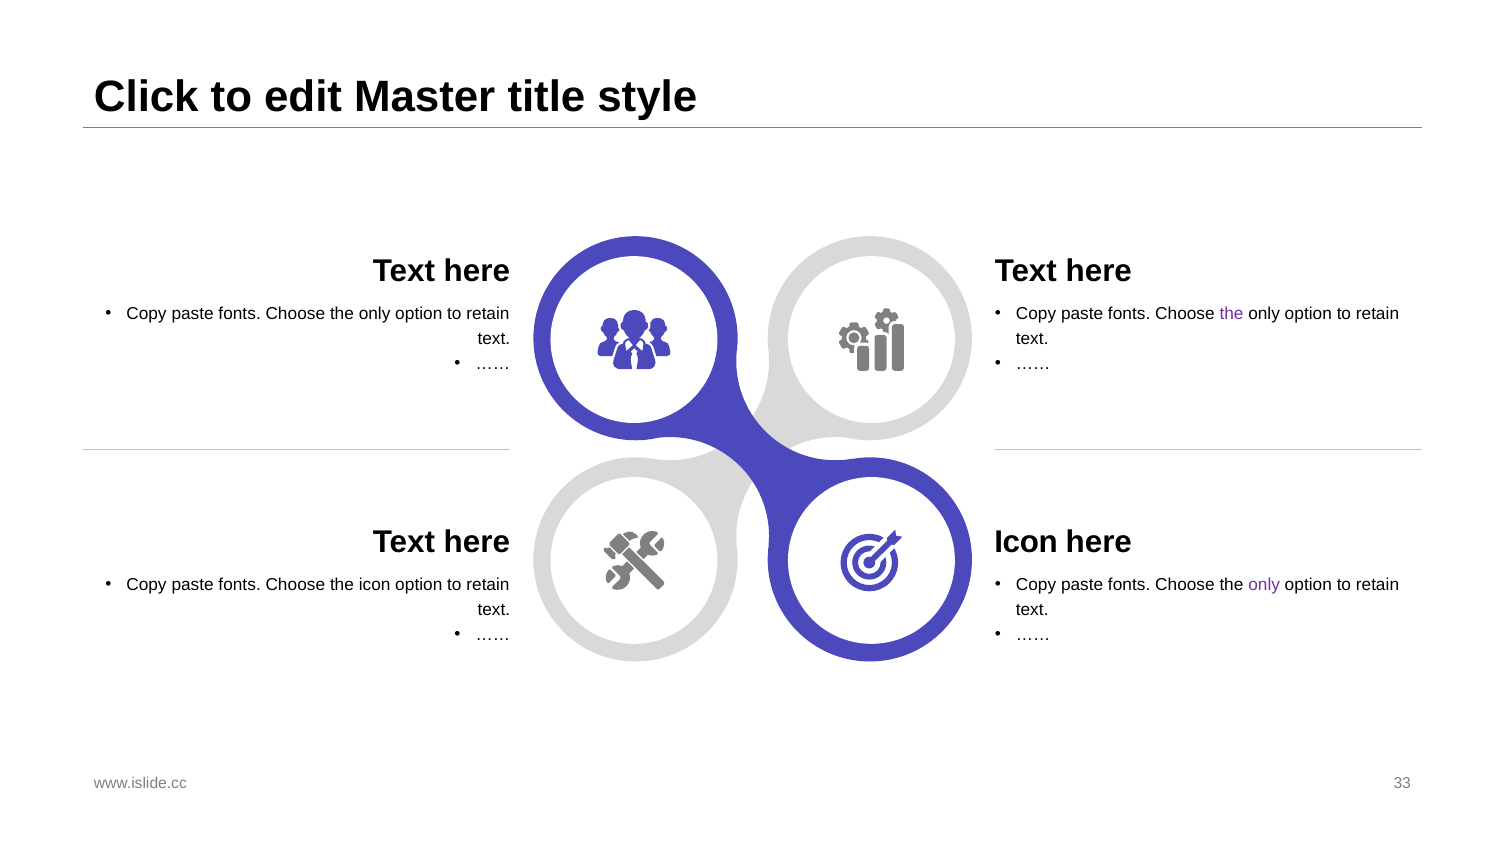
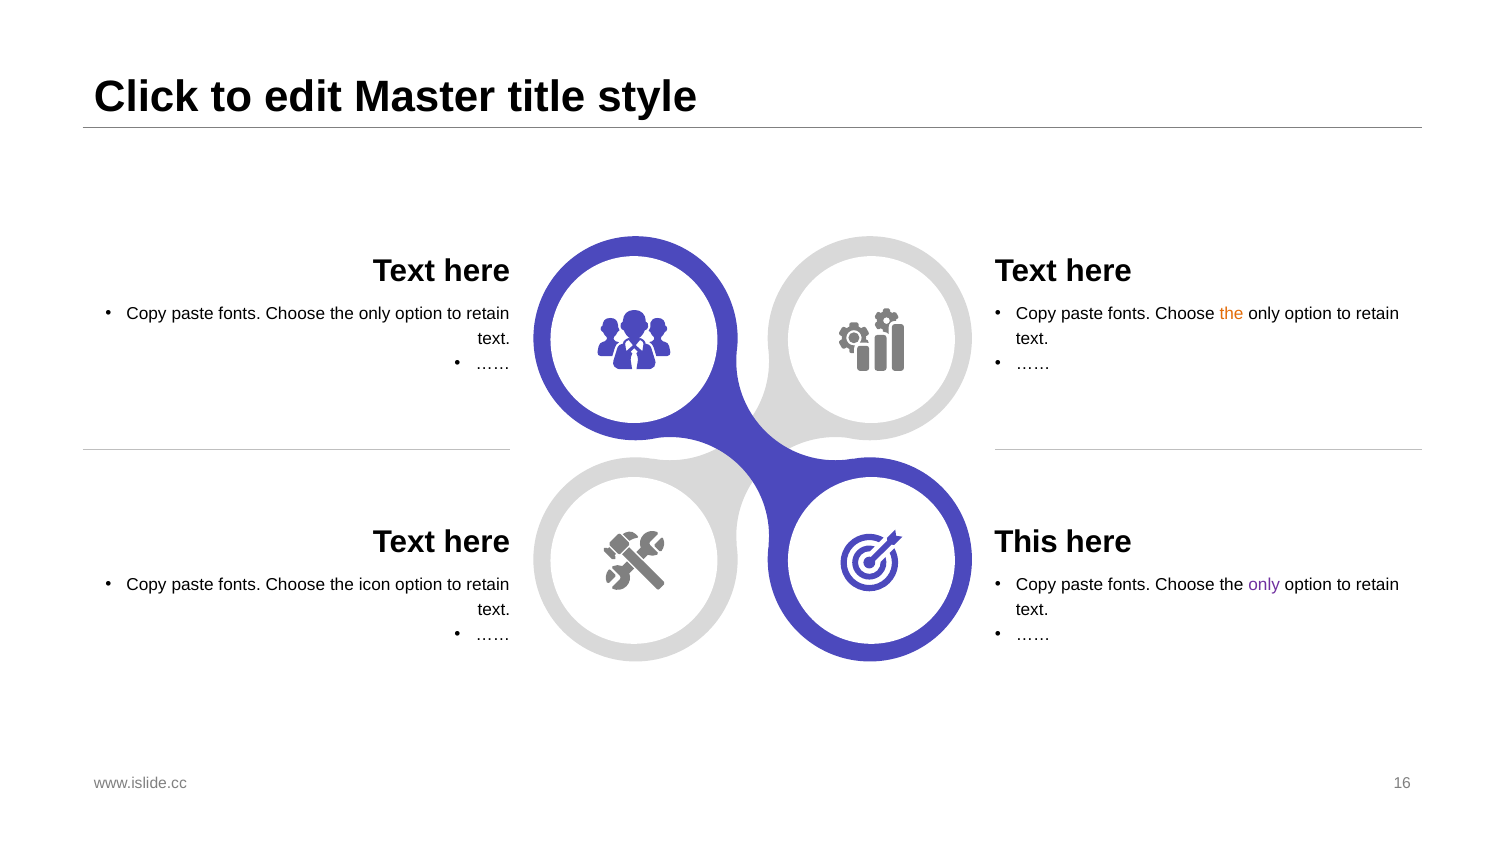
the at (1231, 314) colour: purple -> orange
Icon at (1026, 543): Icon -> This
33: 33 -> 16
